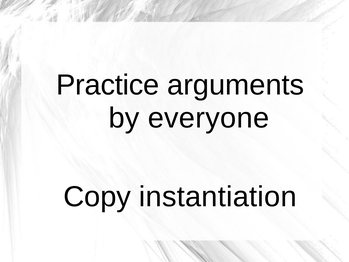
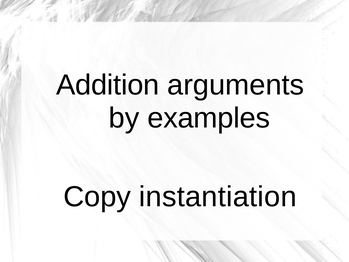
Practice: Practice -> Addition
everyone: everyone -> examples
